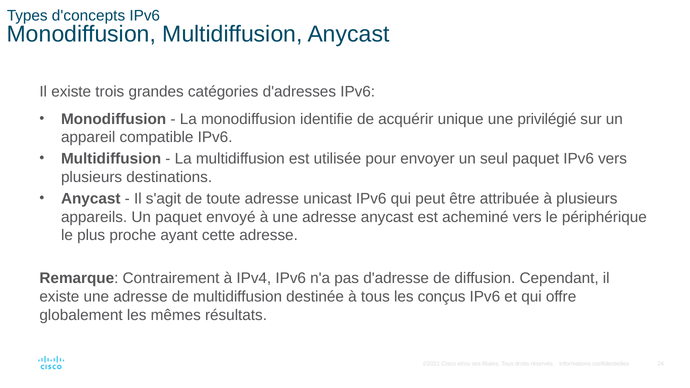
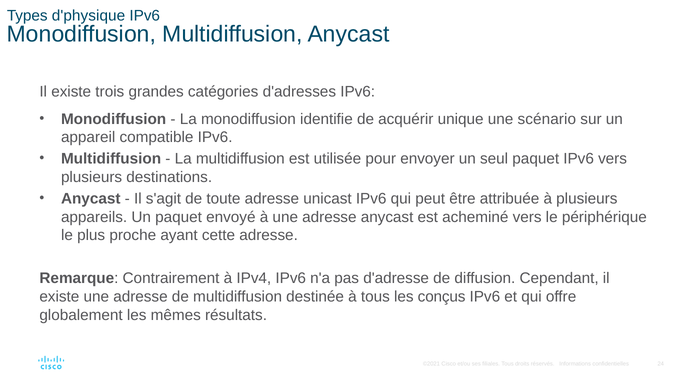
d'concepts: d'concepts -> d'physique
privilégié: privilégié -> scénario
